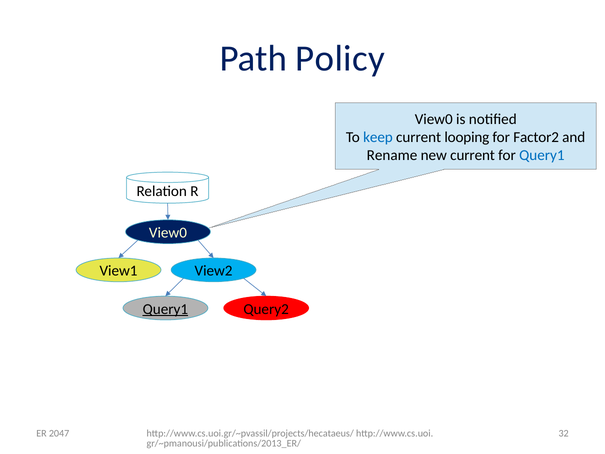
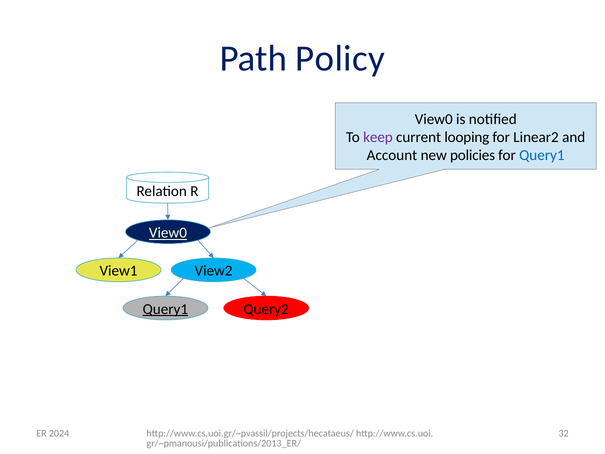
keep colour: blue -> purple
Factor2: Factor2 -> Linear2
Rename: Rename -> Account
new current: current -> policies
View0 at (168, 233) underline: none -> present
2047: 2047 -> 2024
